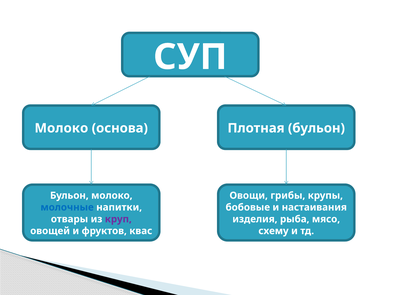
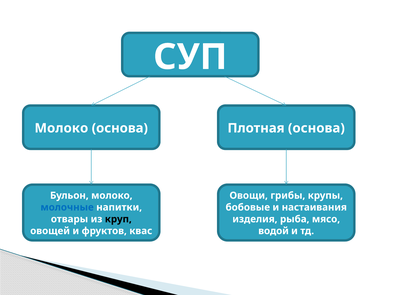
Плотная бульон: бульон -> основа
круп colour: purple -> black
схему: схему -> водой
